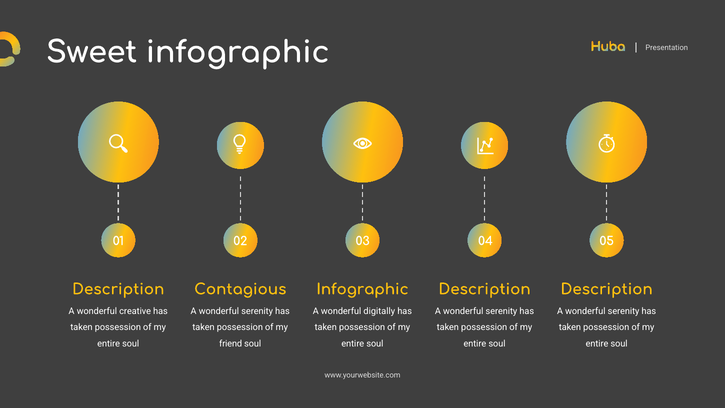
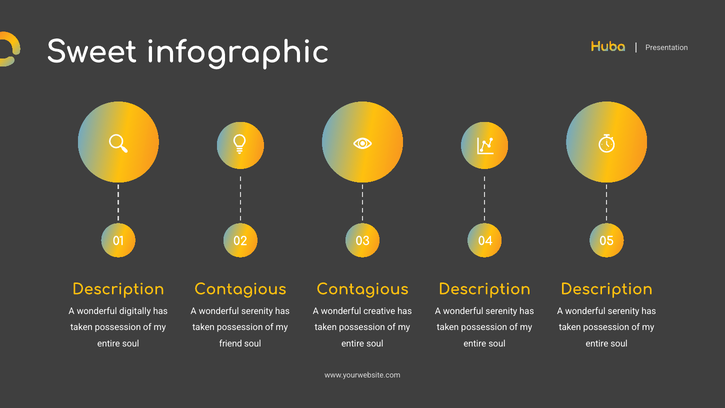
Infographic at (362, 289): Infographic -> Contagious
creative: creative -> digitally
digitally: digitally -> creative
